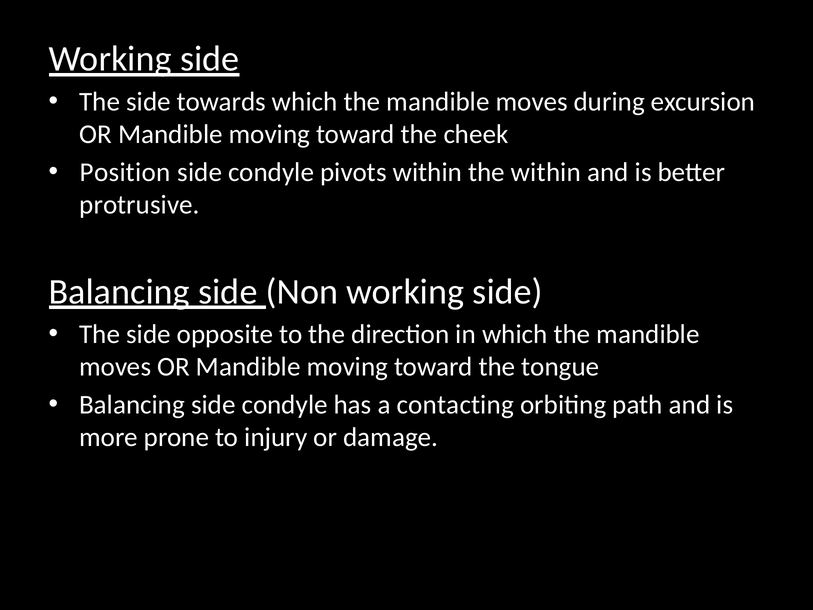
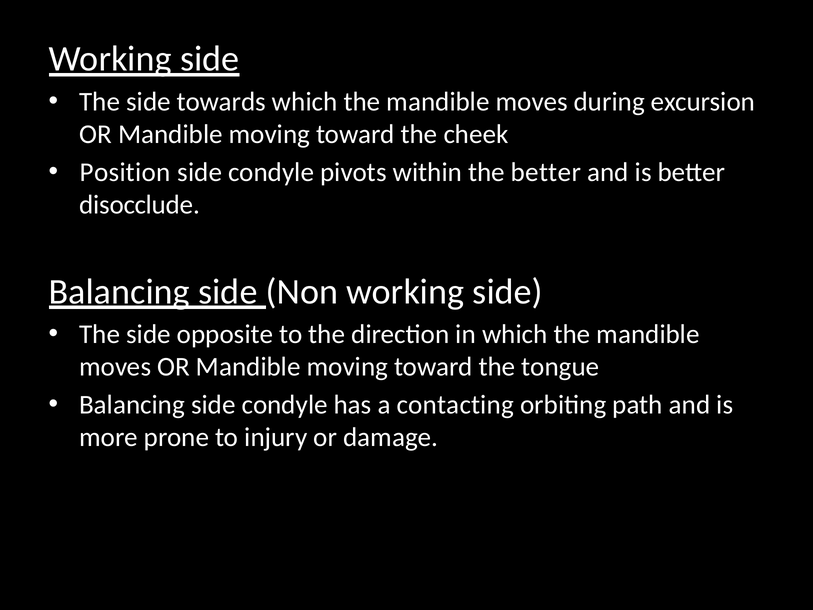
the within: within -> better
protrusive: protrusive -> disocclude
